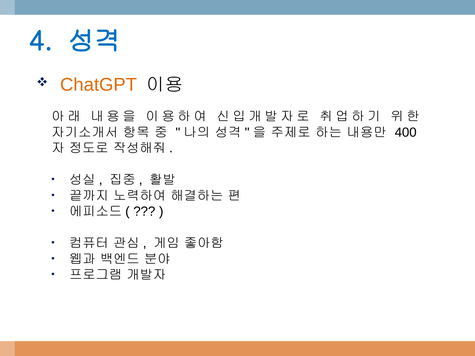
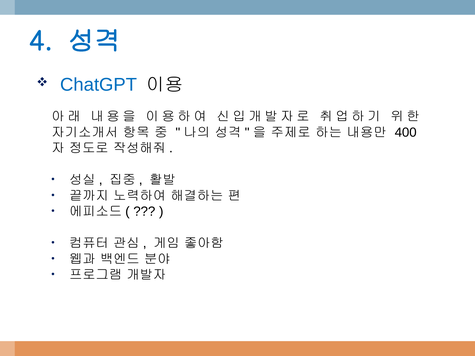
ChatGPT colour: orange -> blue
